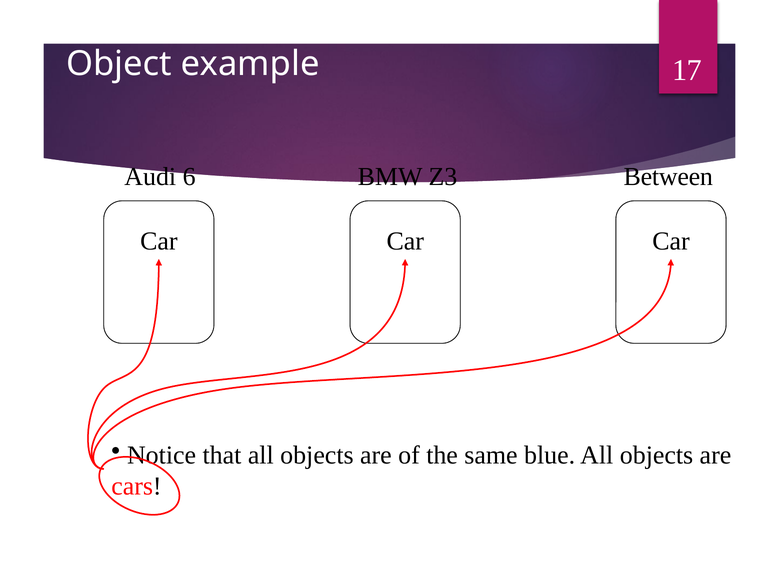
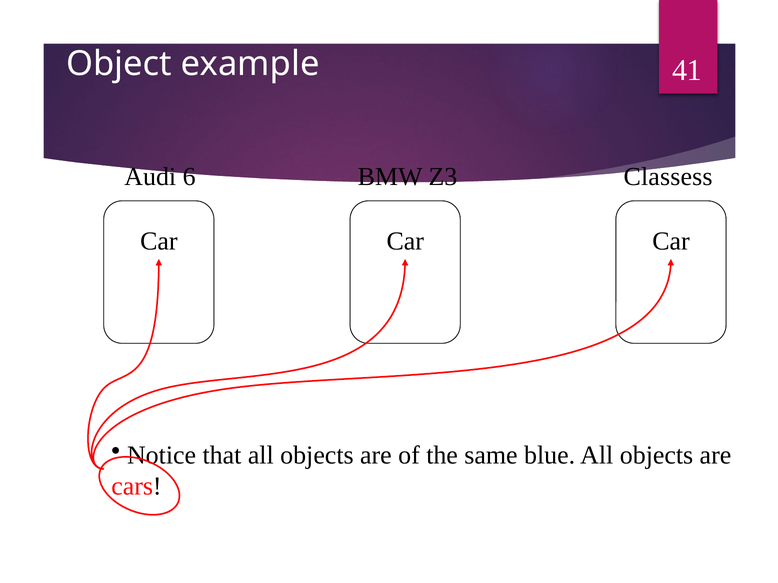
17: 17 -> 41
Between: Between -> Classess
